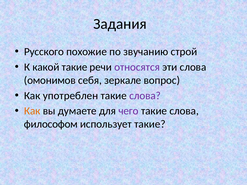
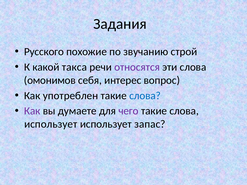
какой такие: такие -> такса
зеркале: зеркале -> интерес
слова at (145, 96) colour: purple -> blue
Как at (32, 111) colour: orange -> purple
философом at (51, 124): философом -> использует
использует такие: такие -> запас
